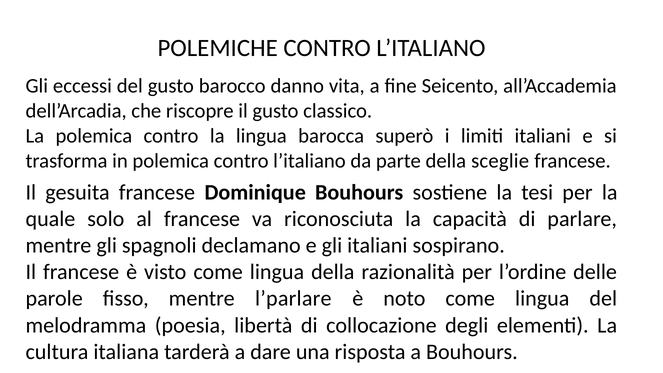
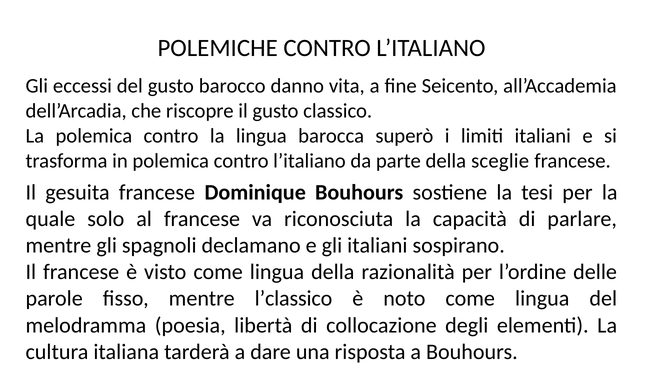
l’parlare: l’parlare -> l’classico
